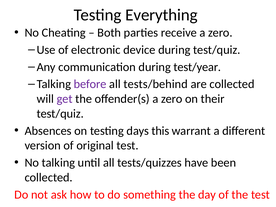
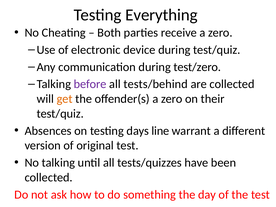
test/year: test/year -> test/zero
get colour: purple -> orange
this: this -> line
